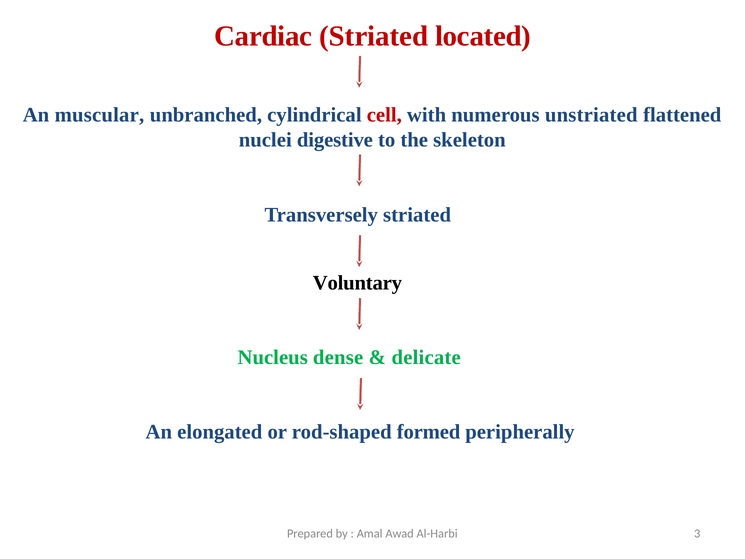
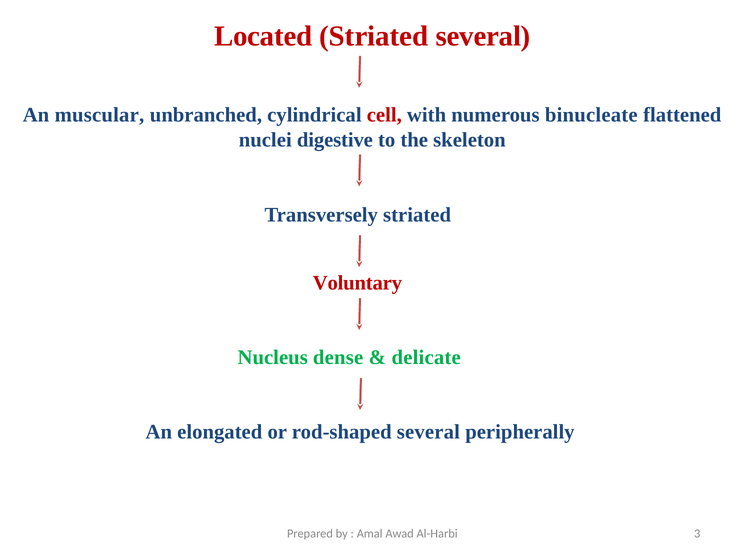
Cardiac: Cardiac -> Located
Striated located: located -> several
unstriated: unstriated -> binucleate
Voluntary colour: black -> red
rod-shaped formed: formed -> several
